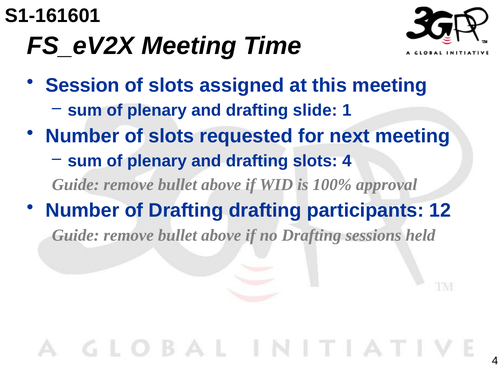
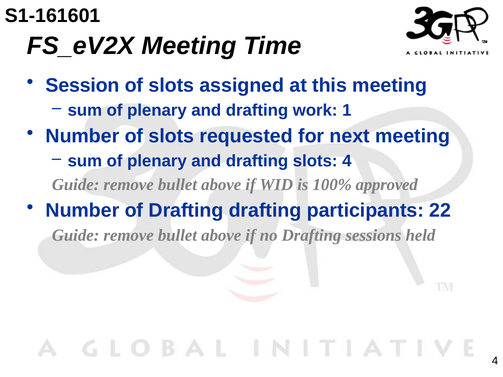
slide: slide -> work
approval: approval -> approved
12: 12 -> 22
